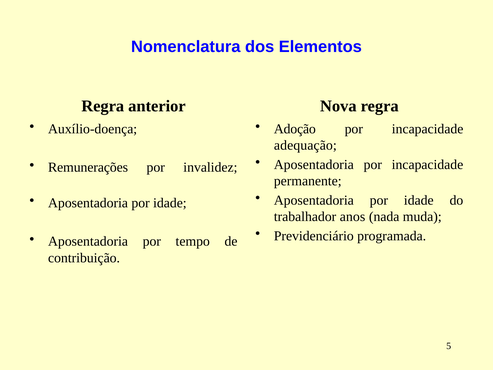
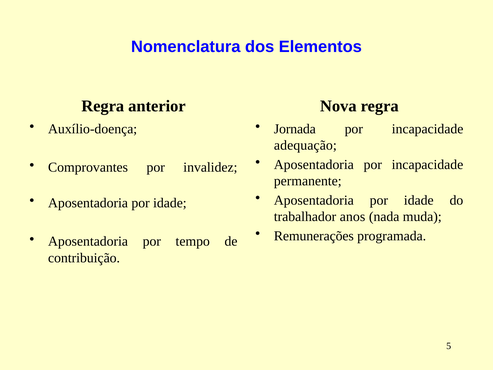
Adoção: Adoção -> Jornada
Remunerações: Remunerações -> Comprovantes
Previdenciário: Previdenciário -> Remunerações
